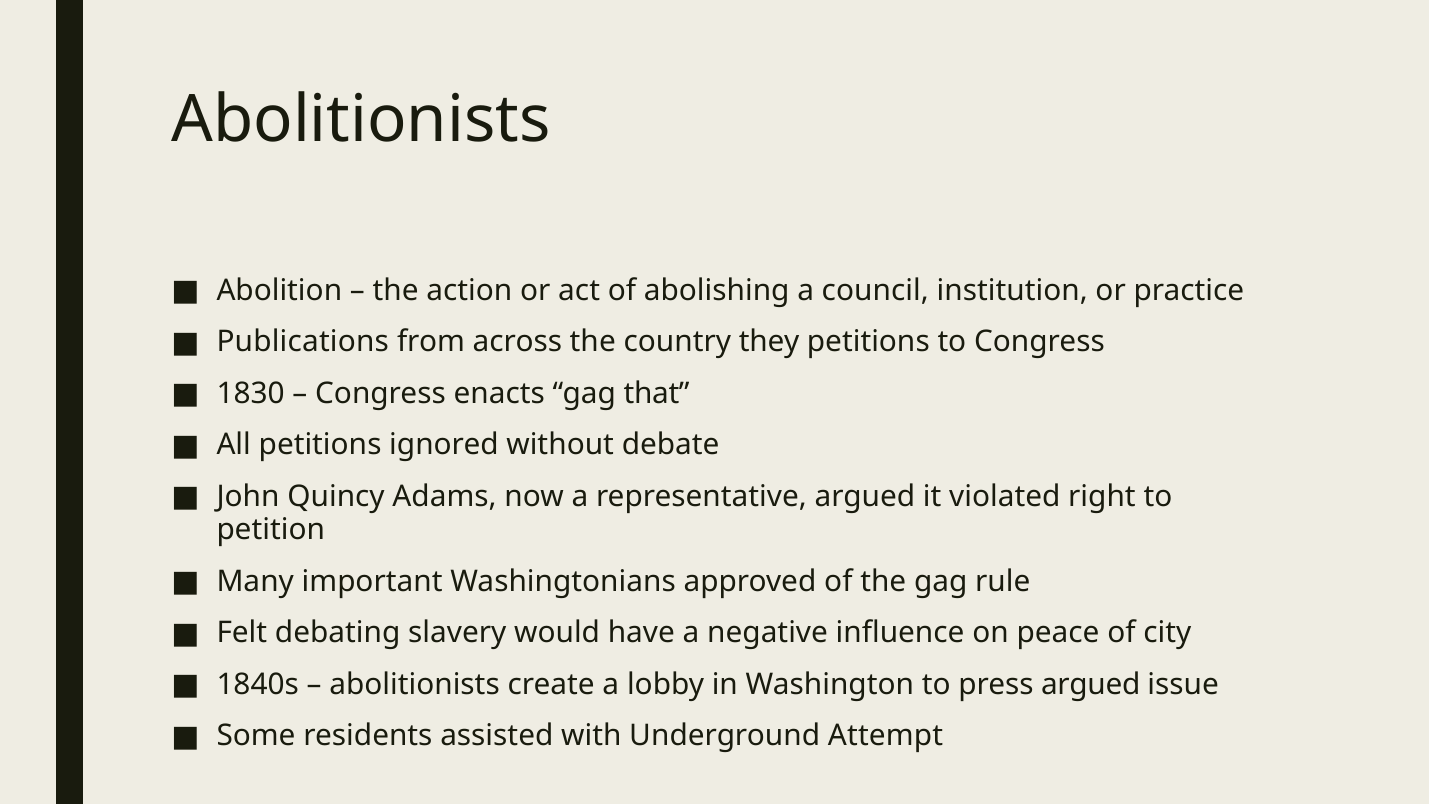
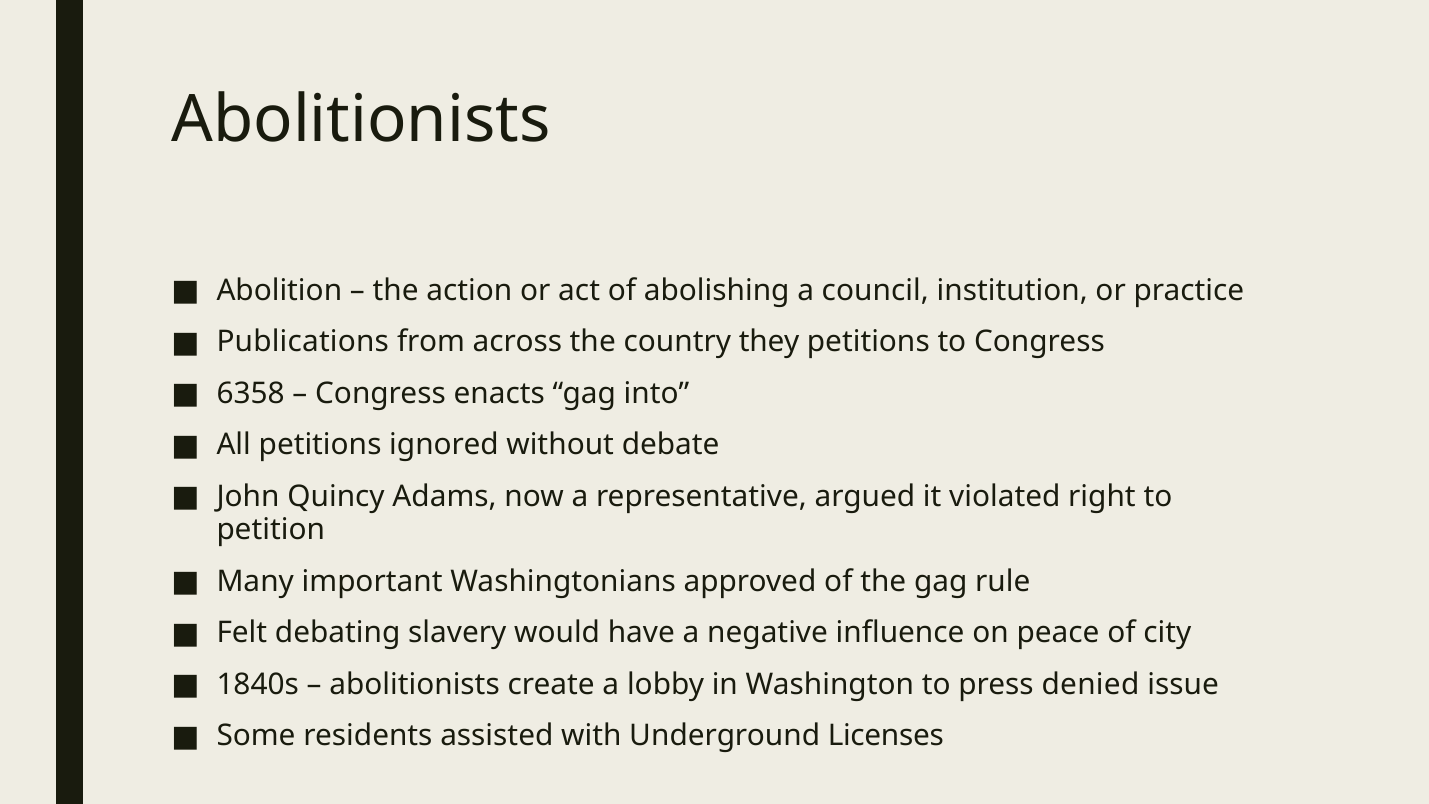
1830: 1830 -> 6358
that: that -> into
press argued: argued -> denied
Attempt: Attempt -> Licenses
